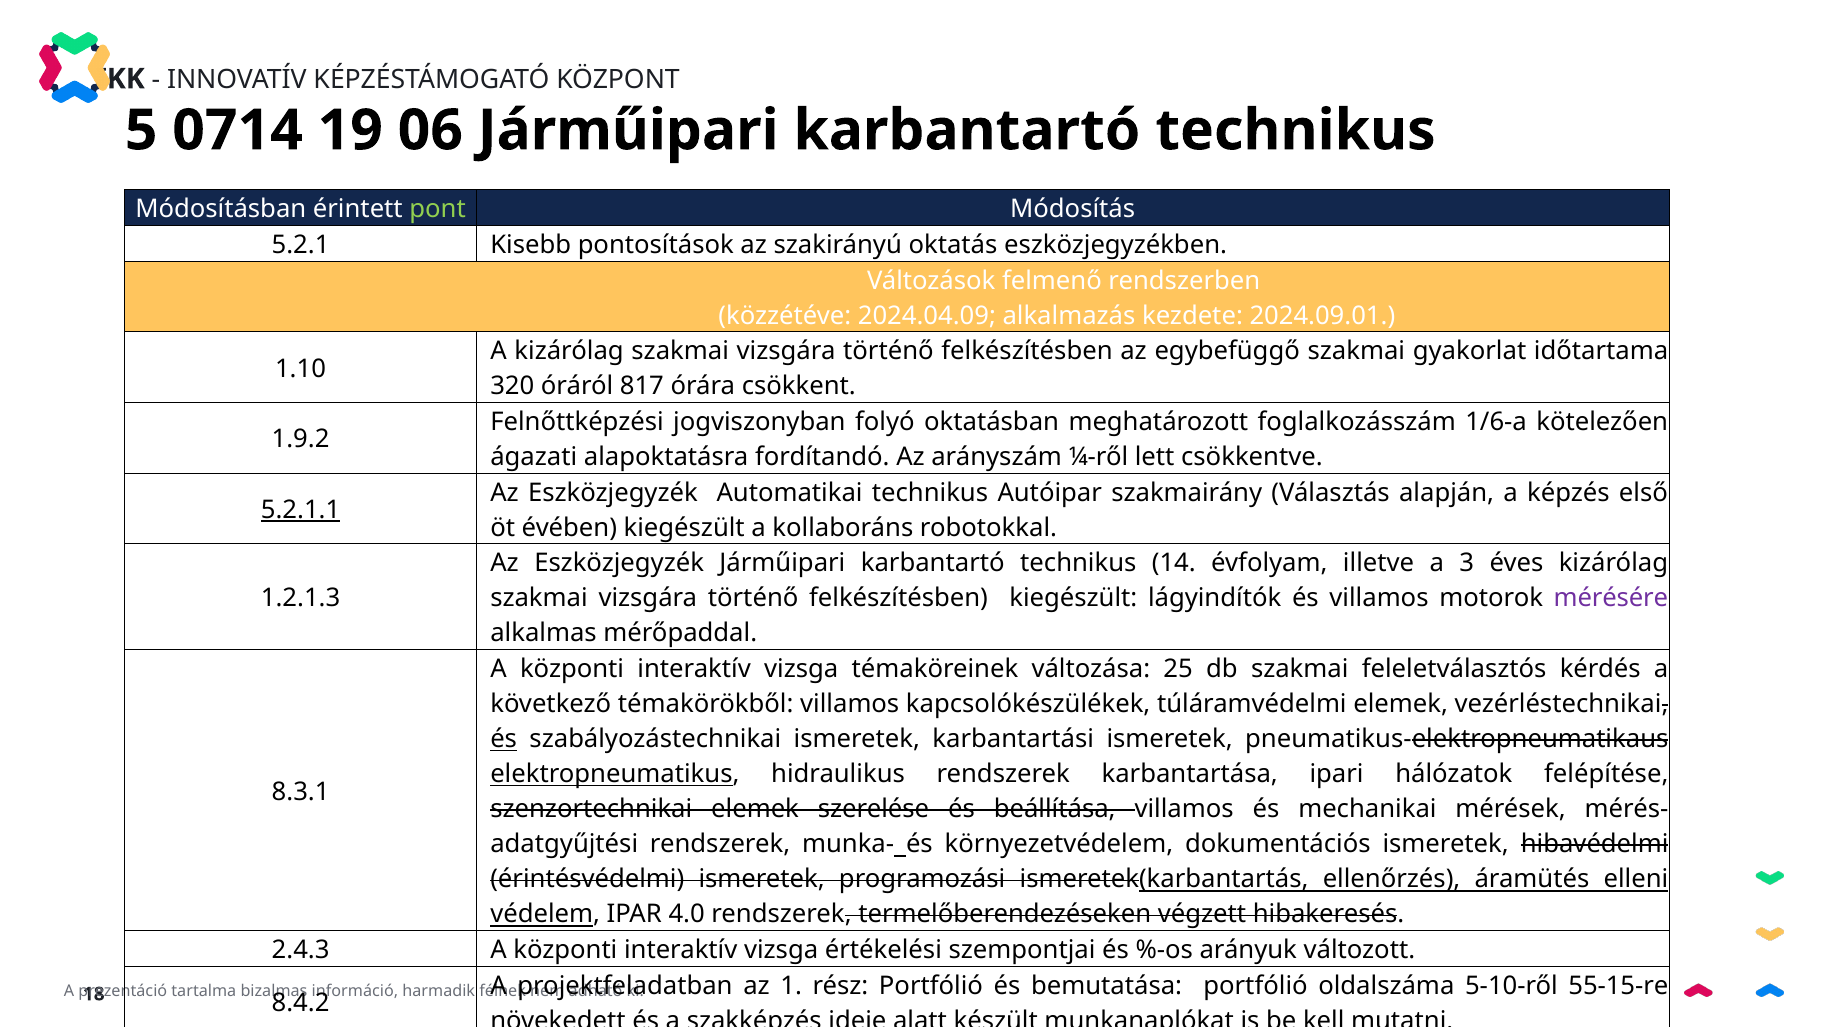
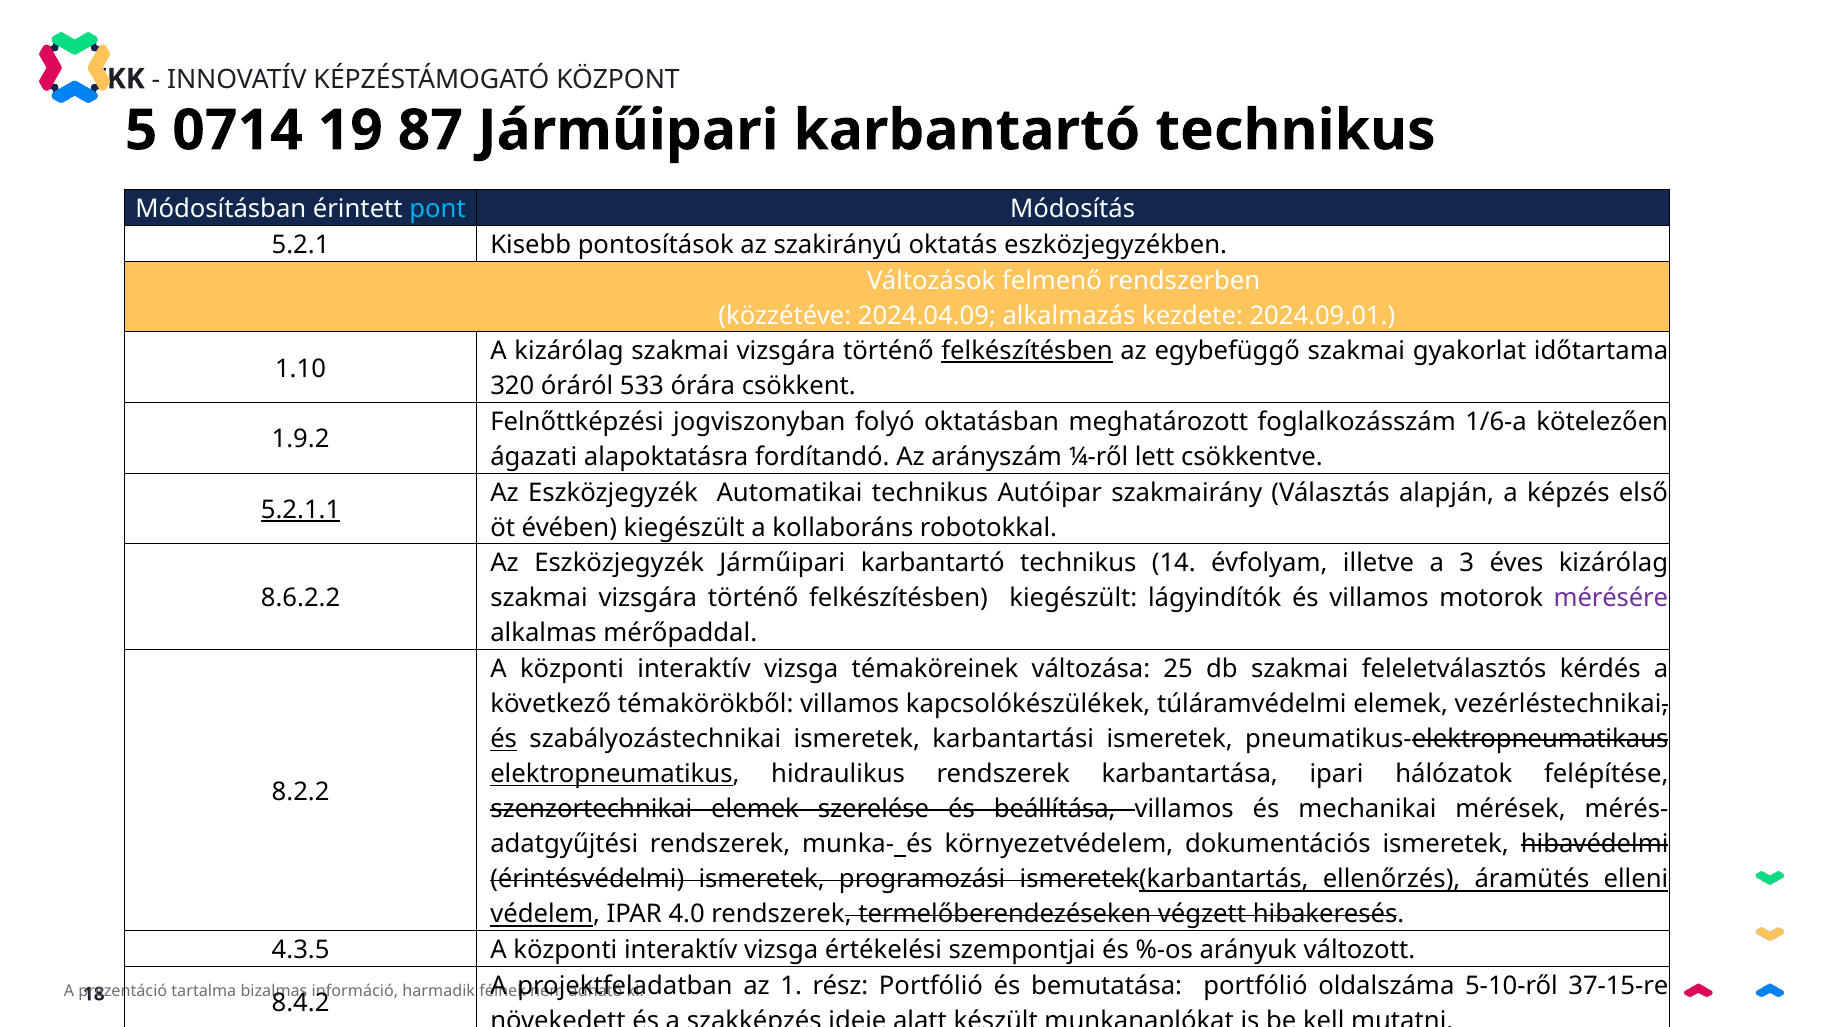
06: 06 -> 87
pont colour: light green -> light blue
felkészítésben at (1027, 351) underline: none -> present
817: 817 -> 533
1.2.1.3: 1.2.1.3 -> 8.6.2.2
8.3.1: 8.3.1 -> 8.2.2
2.4.3: 2.4.3 -> 4.3.5
55-15-re: 55-15-re -> 37-15-re
